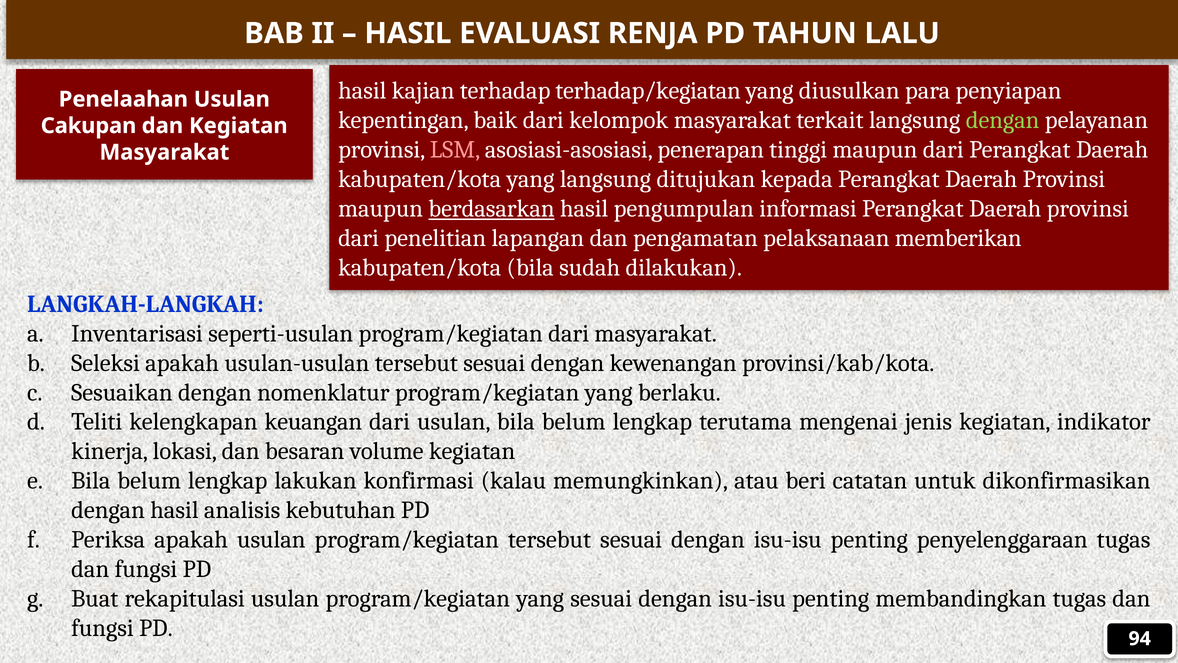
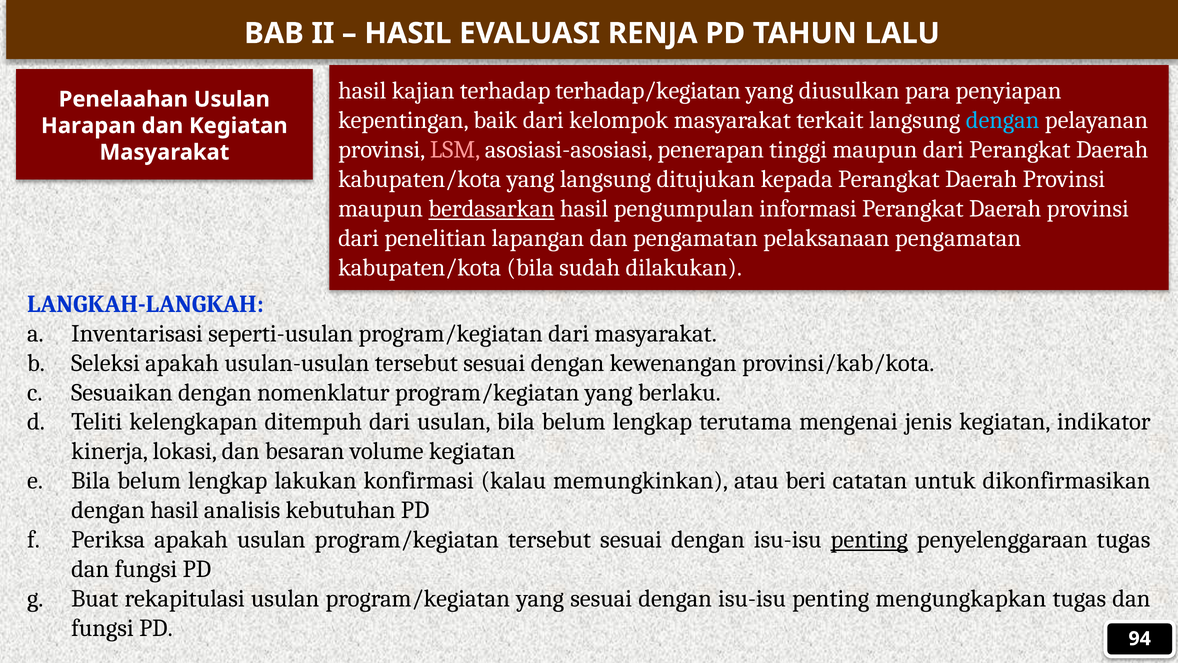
dengan at (1003, 120) colour: light green -> light blue
Cakupan: Cakupan -> Harapan
pelaksanaan memberikan: memberikan -> pengamatan
keuangan: keuangan -> ditempuh
penting at (869, 540) underline: none -> present
membandingkan: membandingkan -> mengungkapkan
